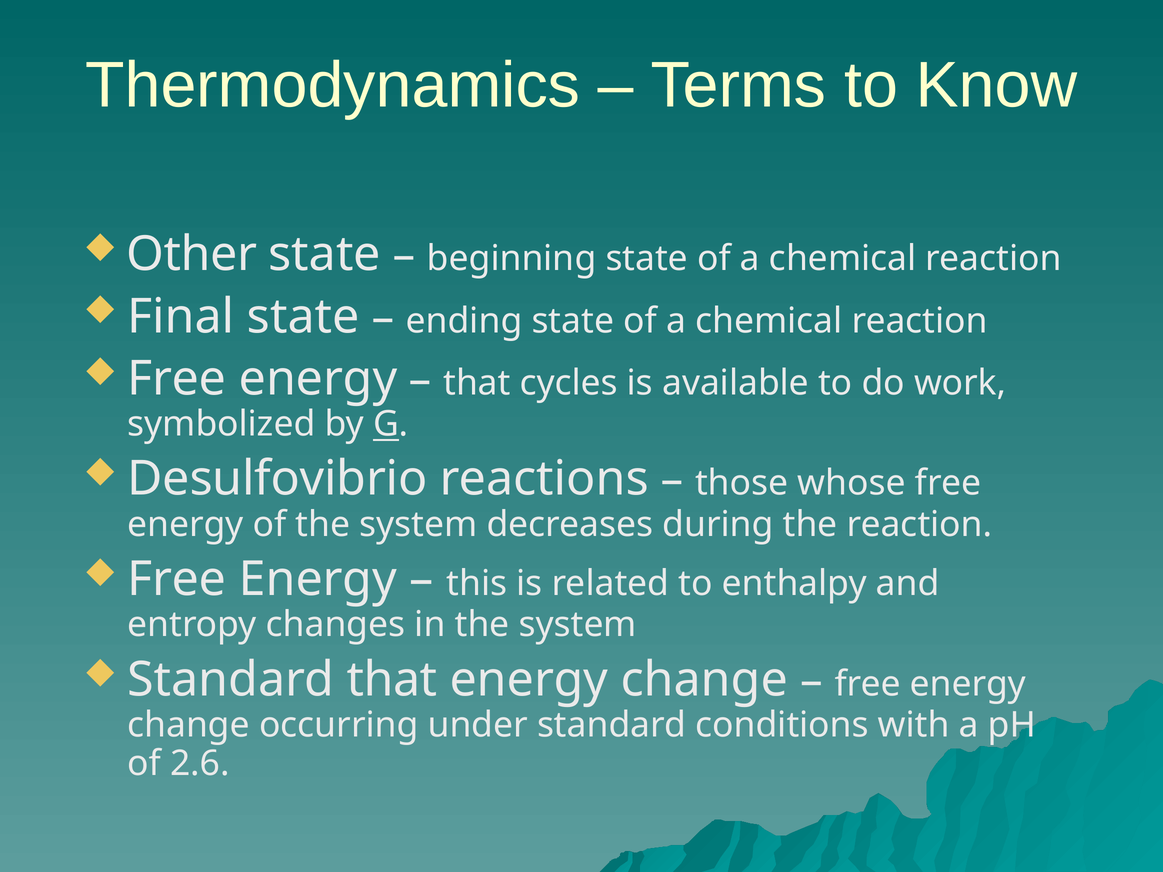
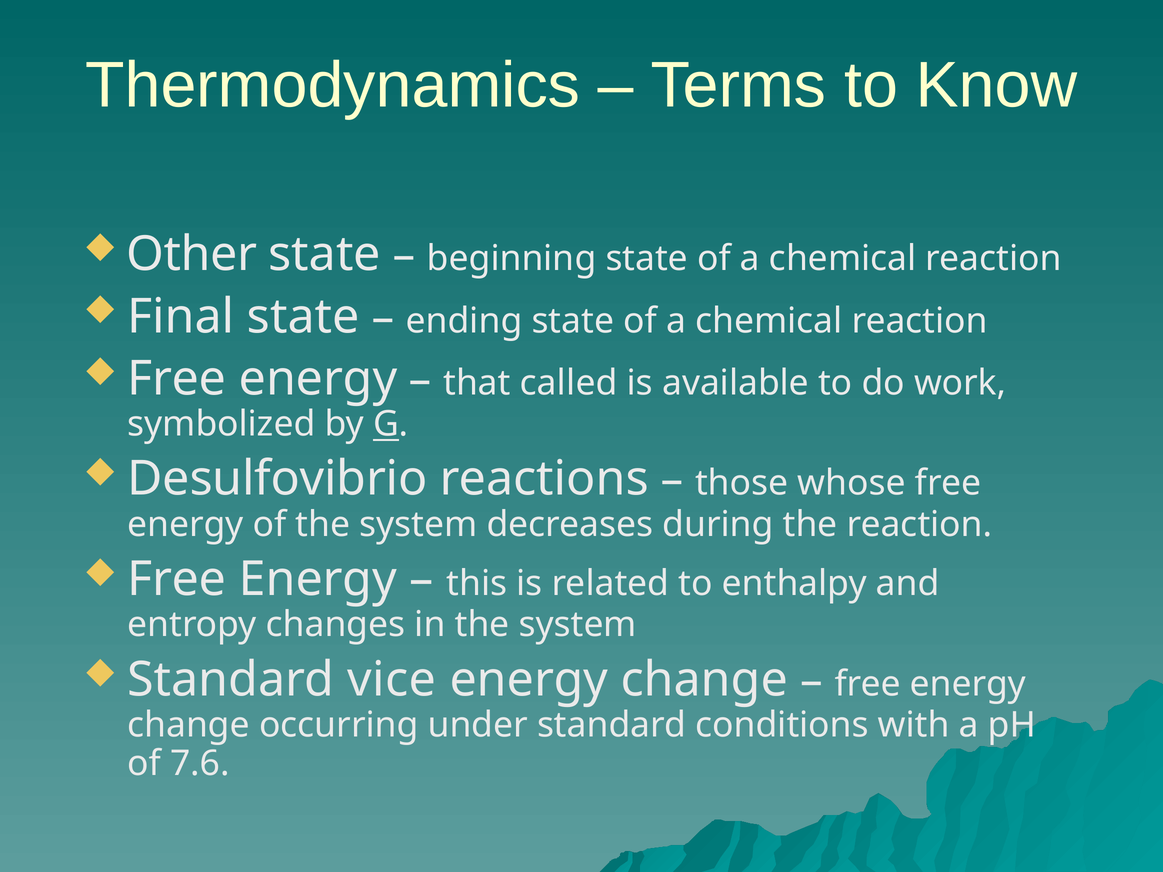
cycles: cycles -> called
Standard that: that -> vice
2.6: 2.6 -> 7.6
